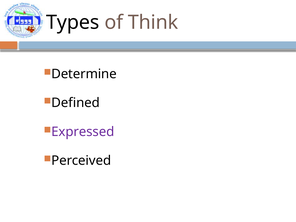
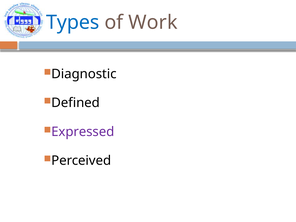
Types colour: black -> blue
Think: Think -> Work
Determine: Determine -> Diagnostic
